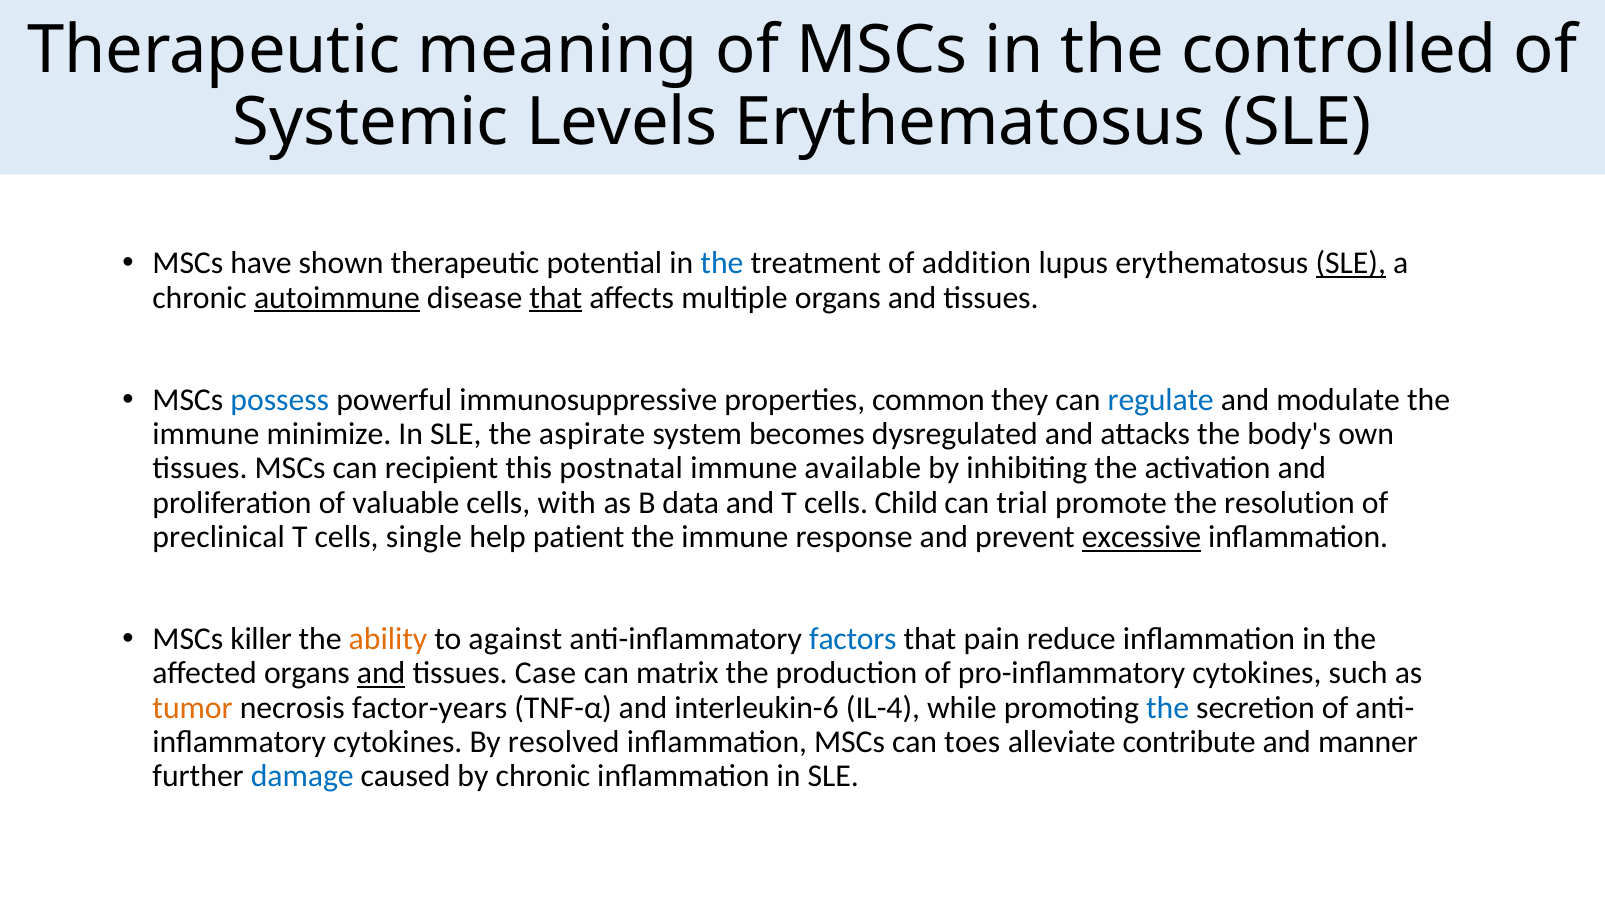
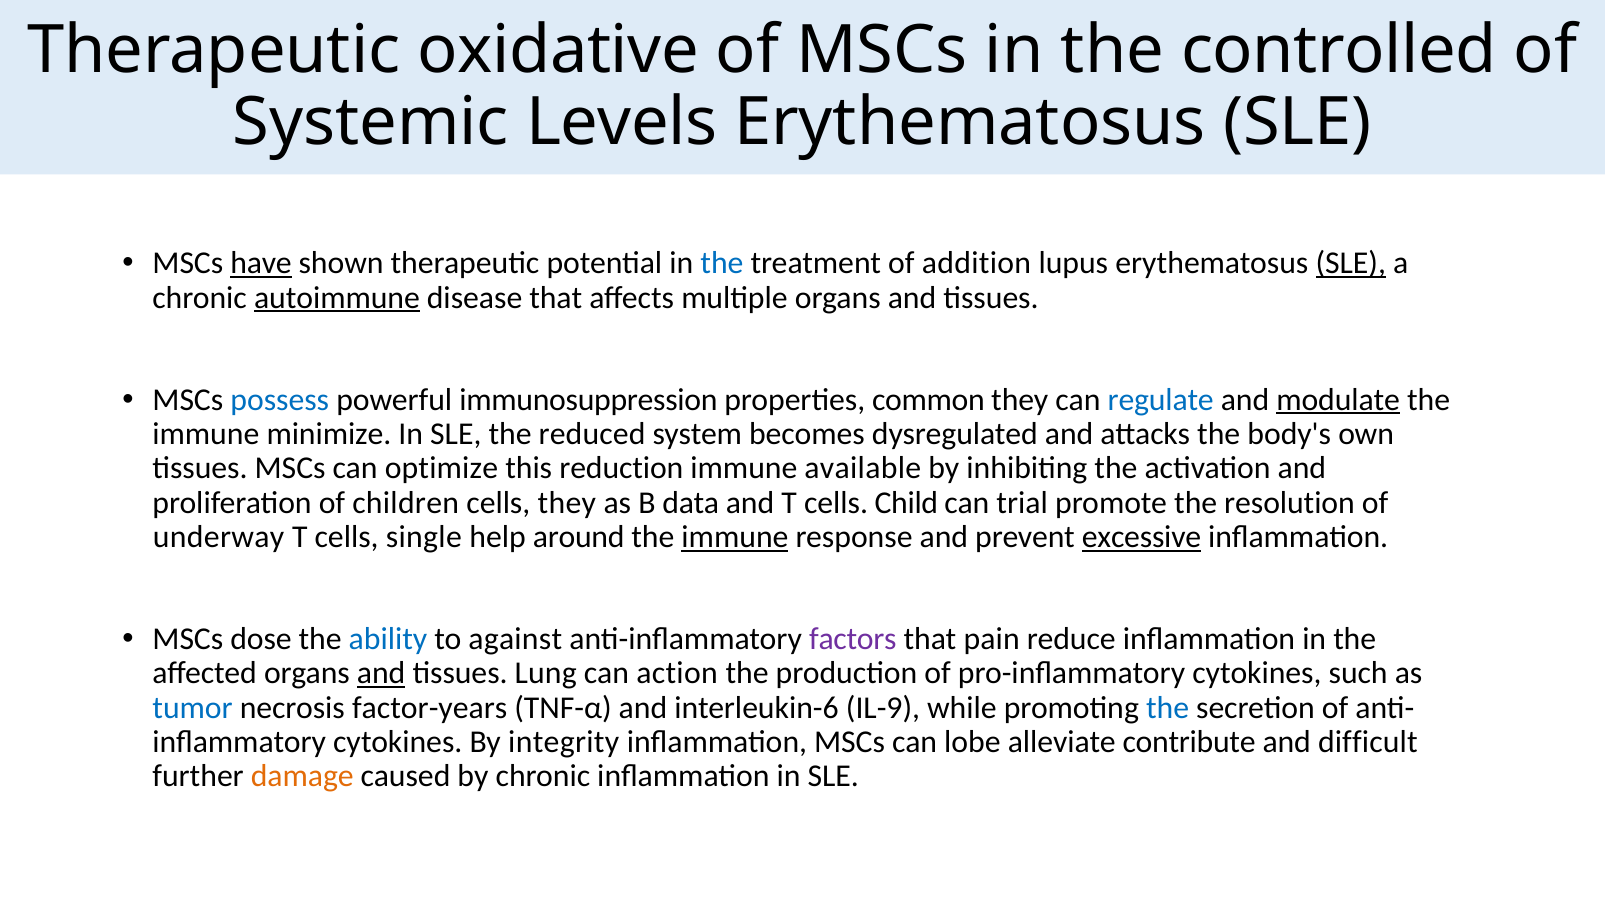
meaning: meaning -> oxidative
have underline: none -> present
that at (556, 298) underline: present -> none
immunosuppressive: immunosuppressive -> immunosuppression
modulate underline: none -> present
aspirate: aspirate -> reduced
recipient: recipient -> optimize
postnatal: postnatal -> reduction
valuable: valuable -> children
cells with: with -> they
preclinical: preclinical -> underway
patient: patient -> around
immune at (735, 537) underline: none -> present
killer: killer -> dose
ability colour: orange -> blue
factors colour: blue -> purple
Case: Case -> Lung
matrix: matrix -> action
tumor colour: orange -> blue
IL-4: IL-4 -> IL-9
resolved: resolved -> integrity
toes: toes -> lobe
manner: manner -> difficult
damage colour: blue -> orange
